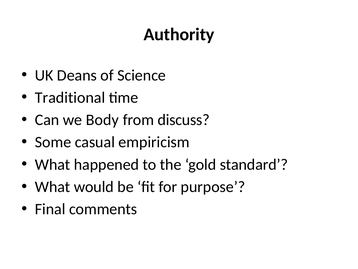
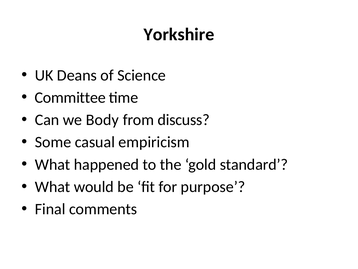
Authority: Authority -> Yorkshire
Traditional: Traditional -> Committee
